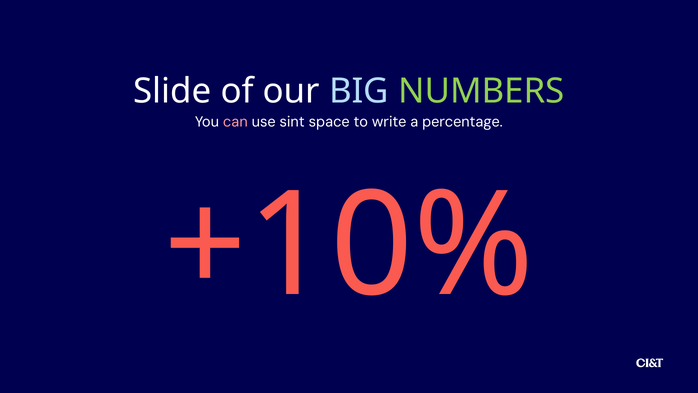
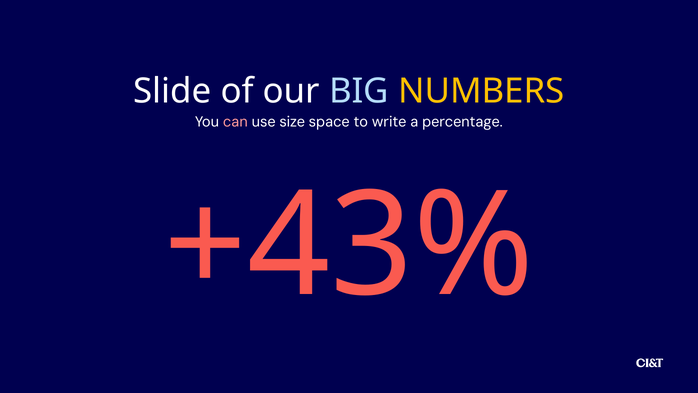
NUMBERS colour: light green -> yellow
sint: sint -> size
+10%: +10% -> +43%
